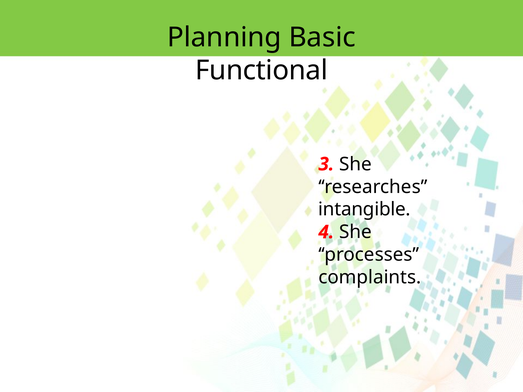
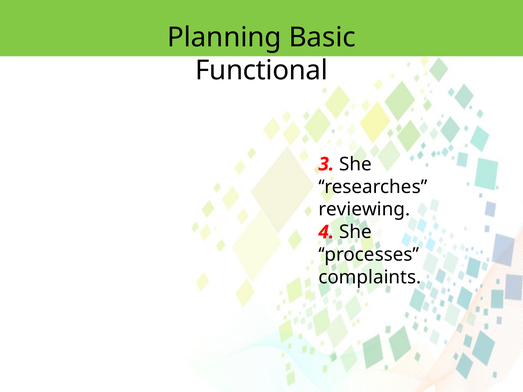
intangible: intangible -> reviewing
